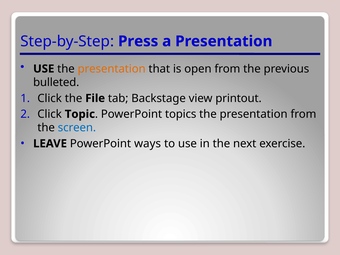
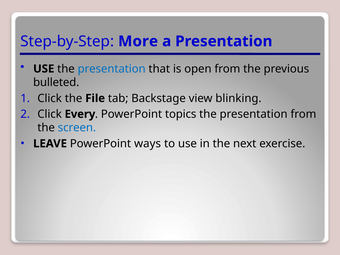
Press: Press -> More
presentation at (112, 69) colour: orange -> blue
printout: printout -> blinking
Topic: Topic -> Every
